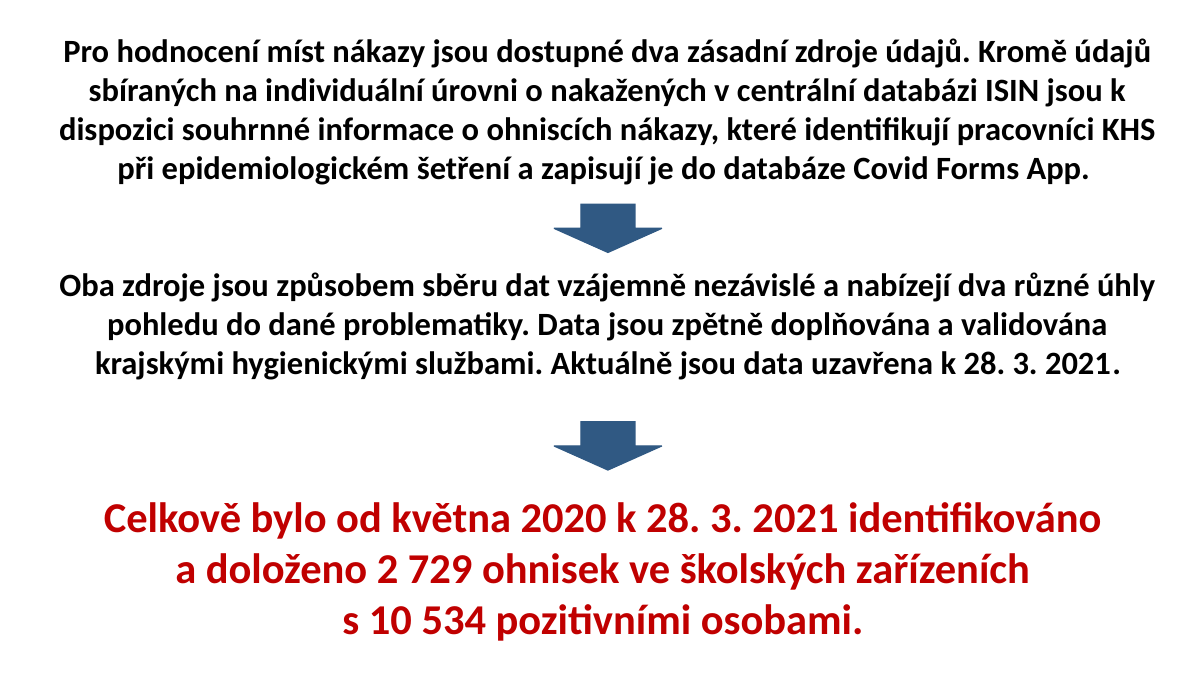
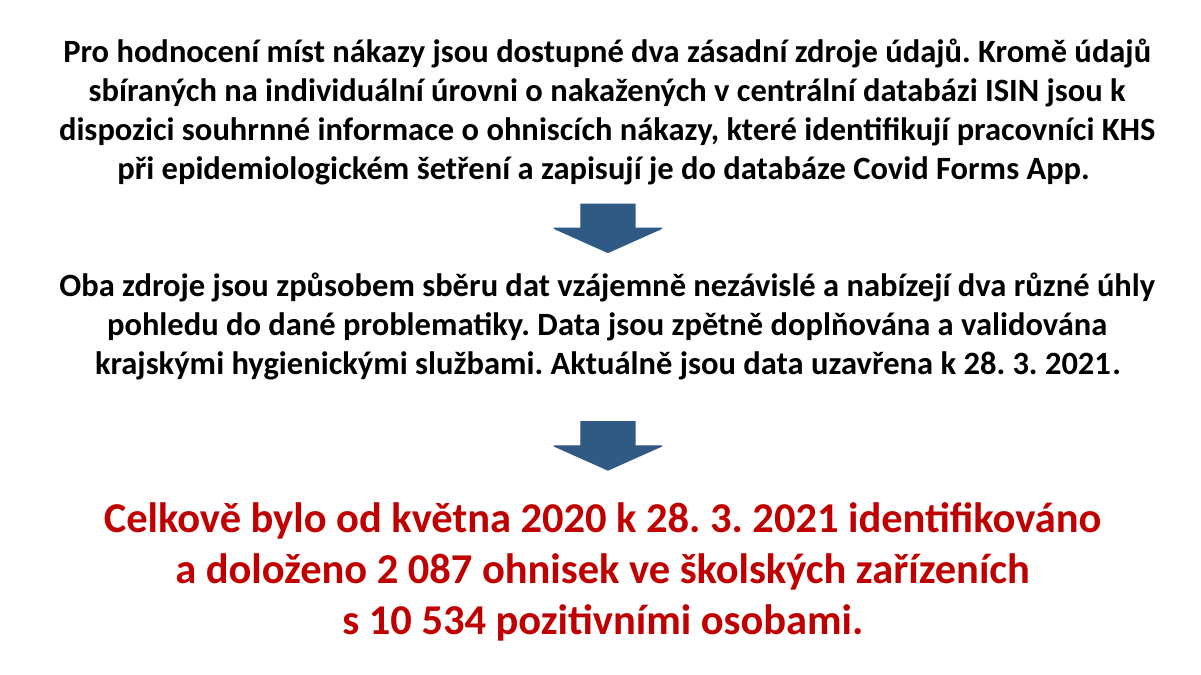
729: 729 -> 087
